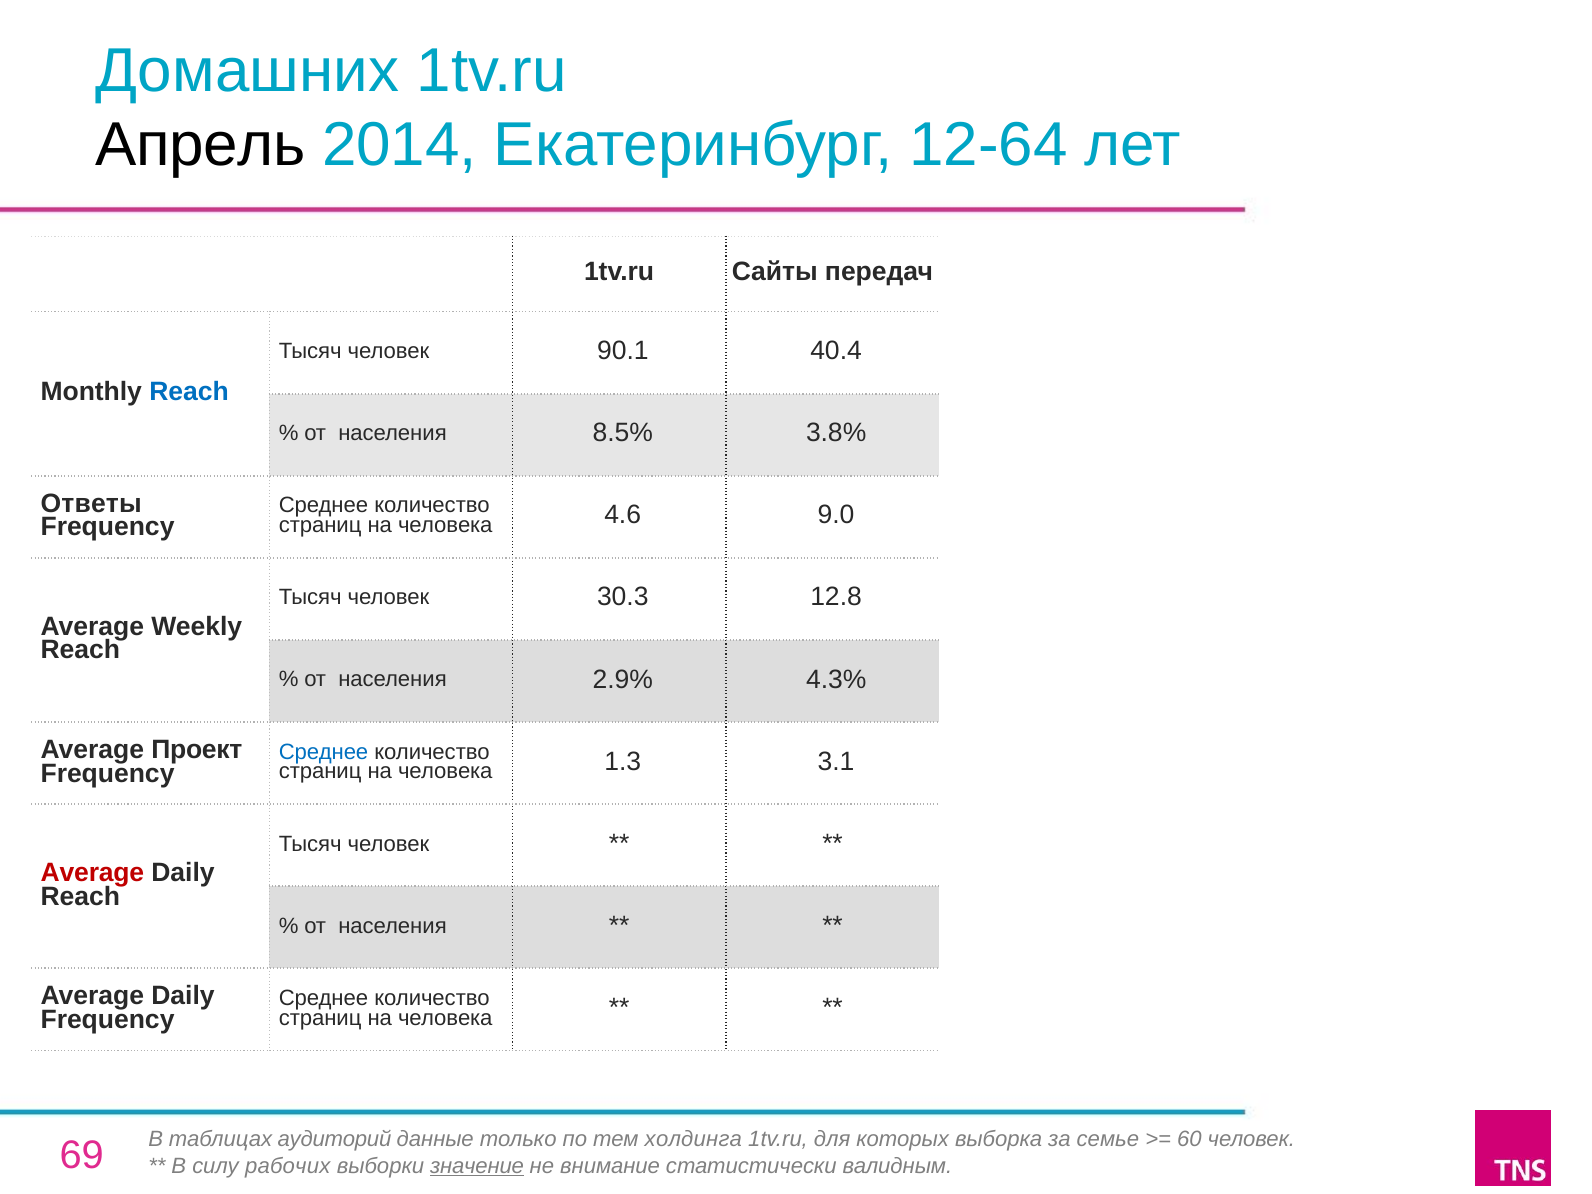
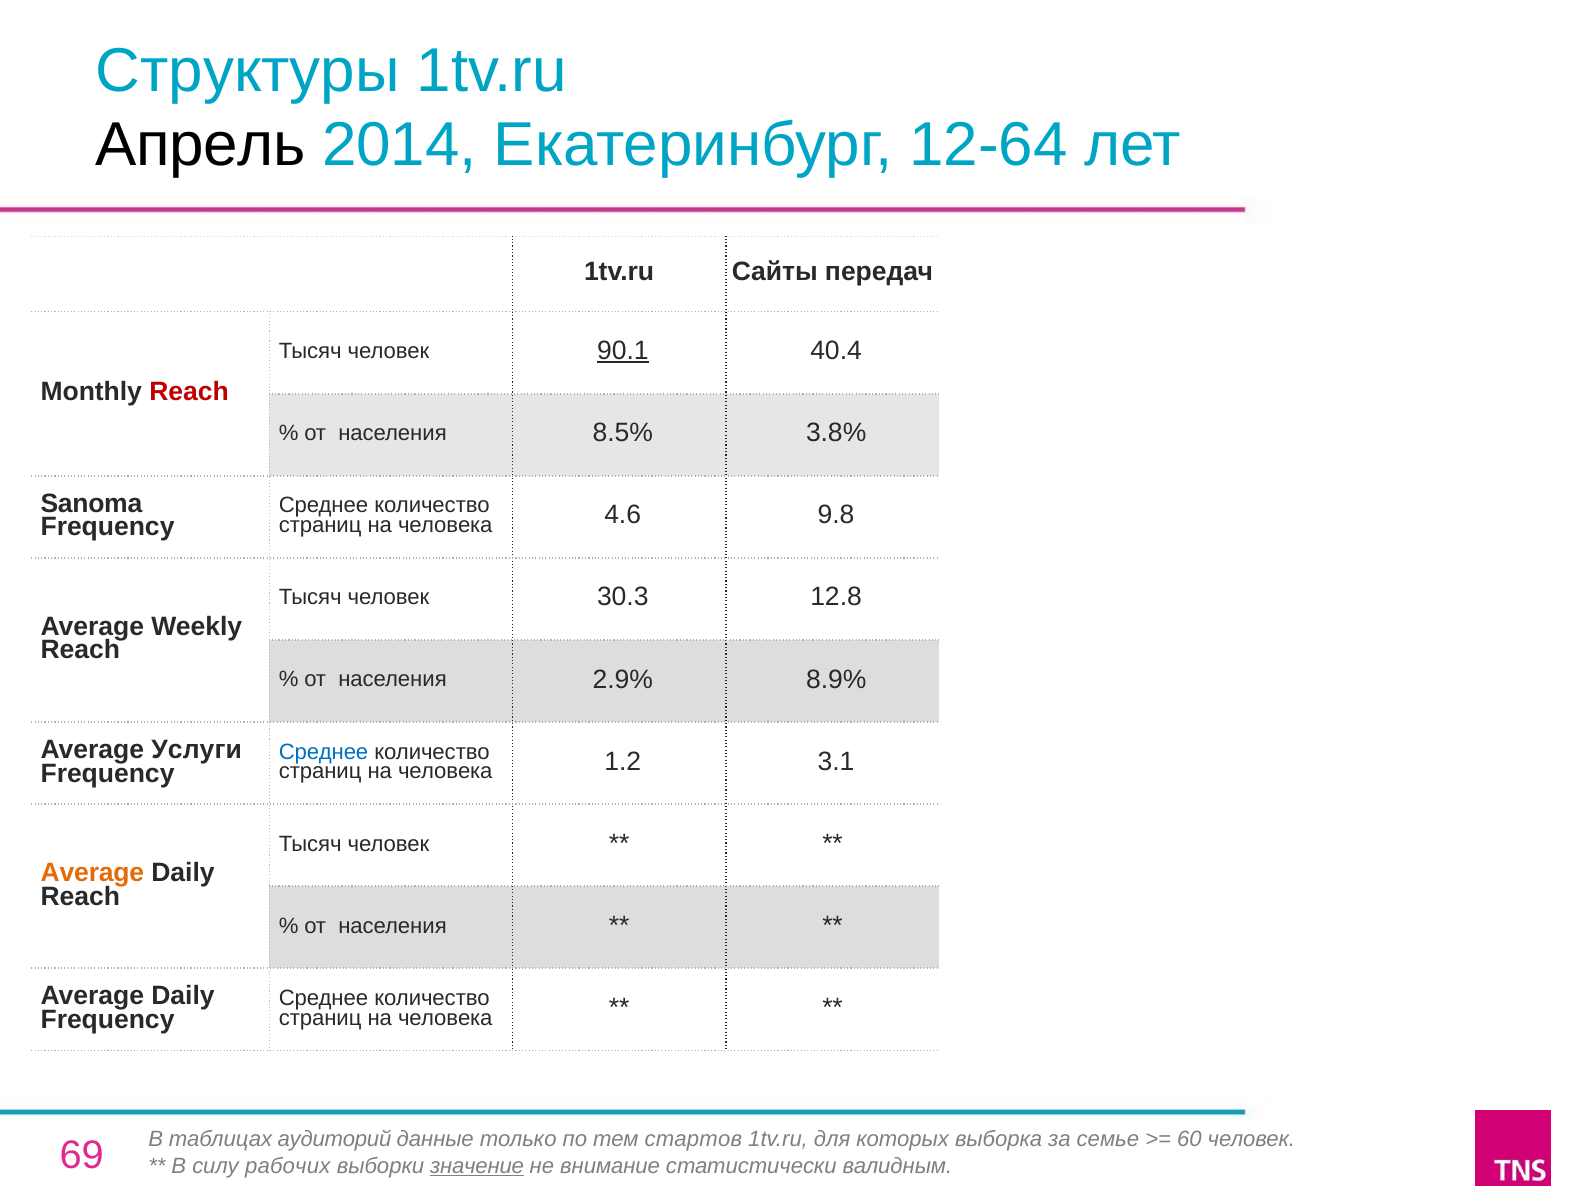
Домашних: Домашних -> Структуры
90.1 underline: none -> present
Reach at (189, 392) colour: blue -> red
Ответы: Ответы -> Sanoma
9.0: 9.0 -> 9.8
4.3%: 4.3% -> 8.9%
Проект: Проект -> Услуги
1.3: 1.3 -> 1.2
Average at (92, 873) colour: red -> orange
холдинга: холдинга -> стартов
